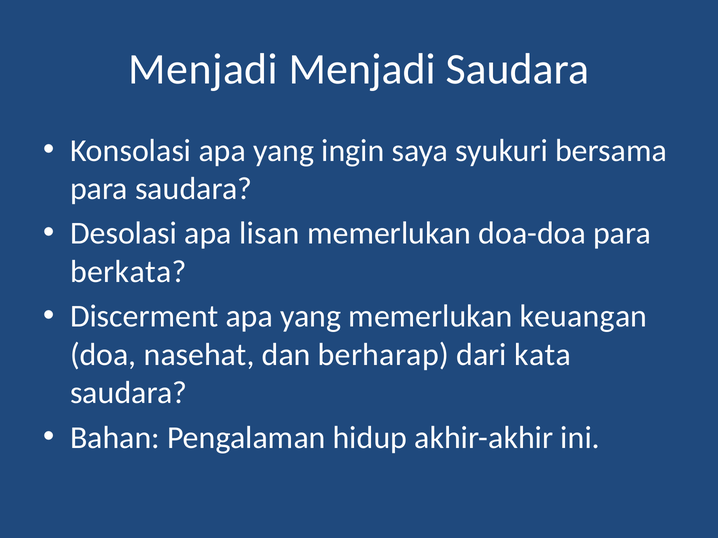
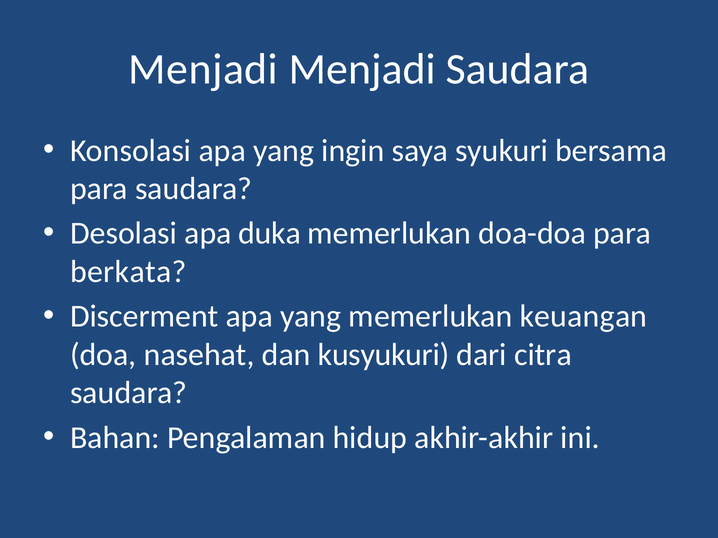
lisan: lisan -> duka
berharap: berharap -> kusyukuri
kata: kata -> citra
